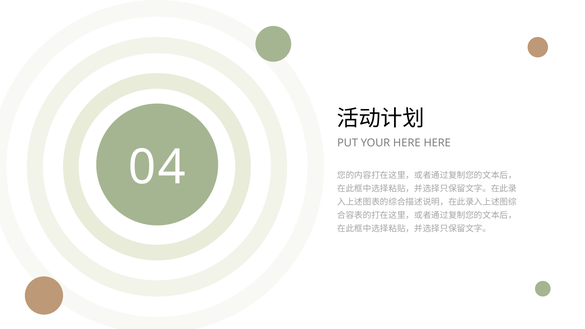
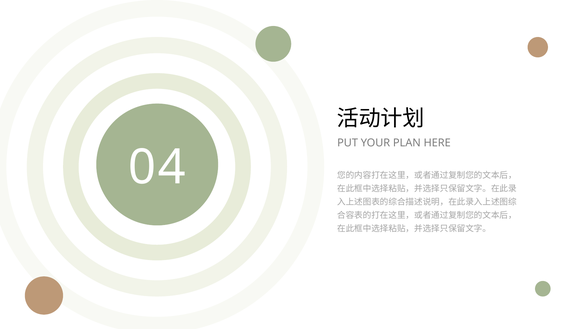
YOUR HERE: HERE -> PLAN
